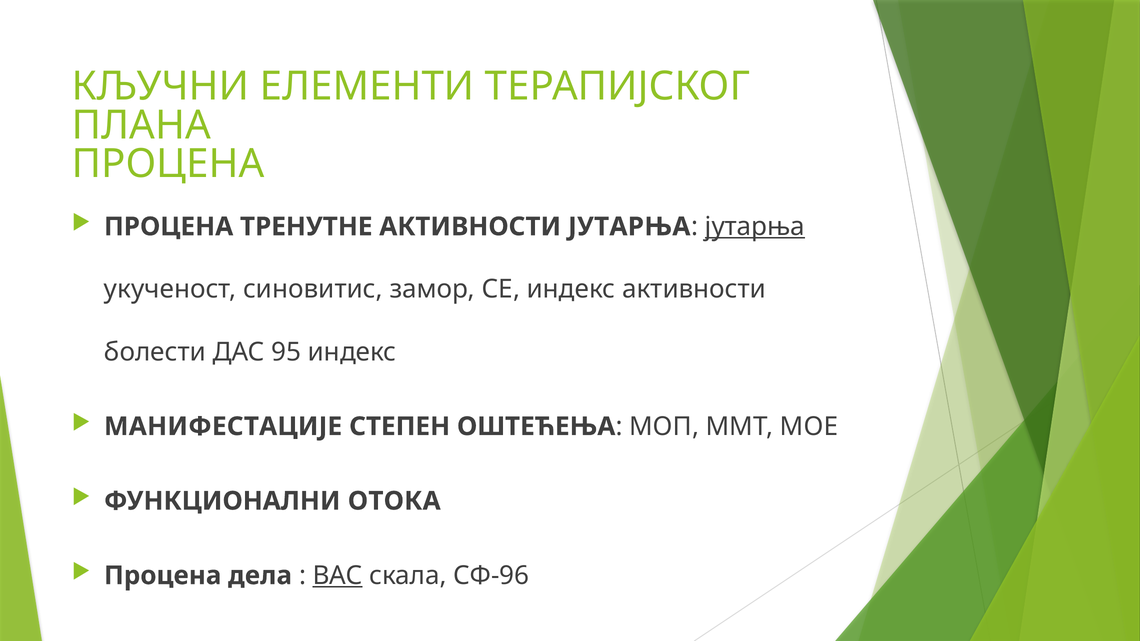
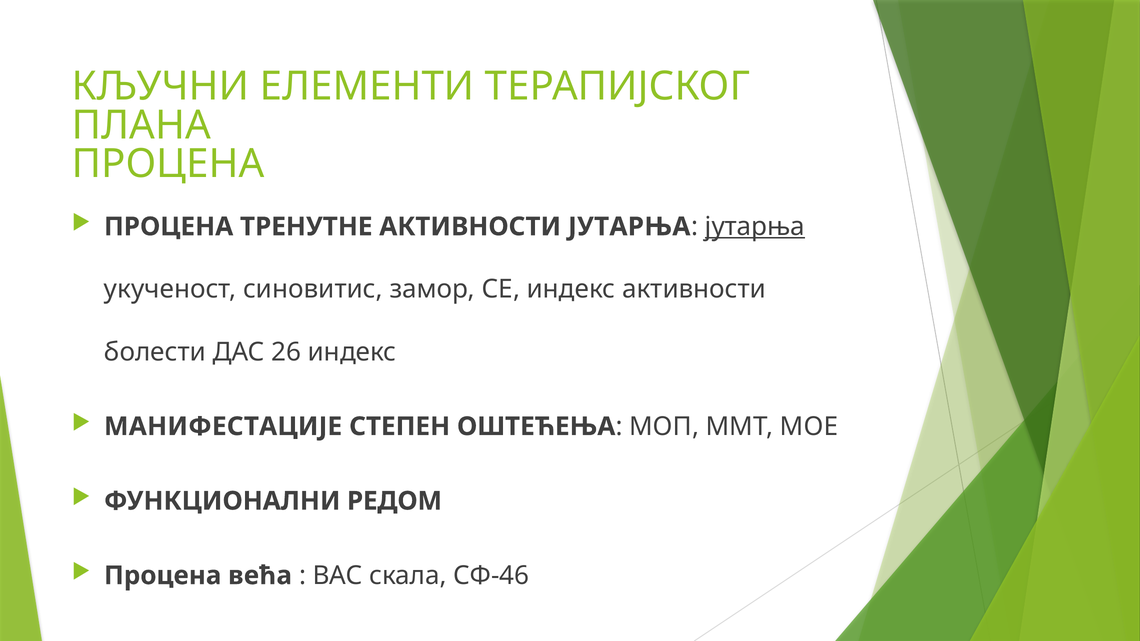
95: 95 -> 26
ОТОКА: ОТОКА -> РЕДОМ
дела: дела -> већа
ВАС underline: present -> none
СФ-96: СФ-96 -> СФ-46
